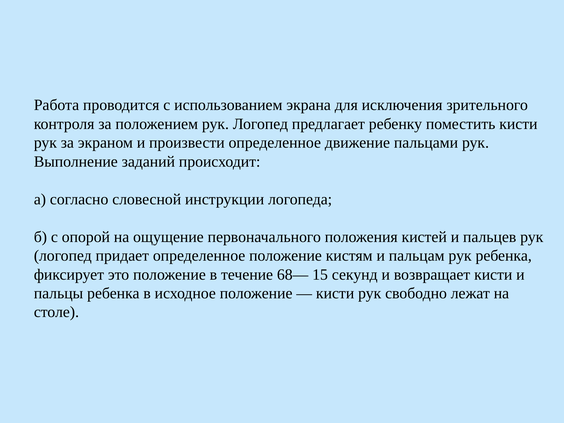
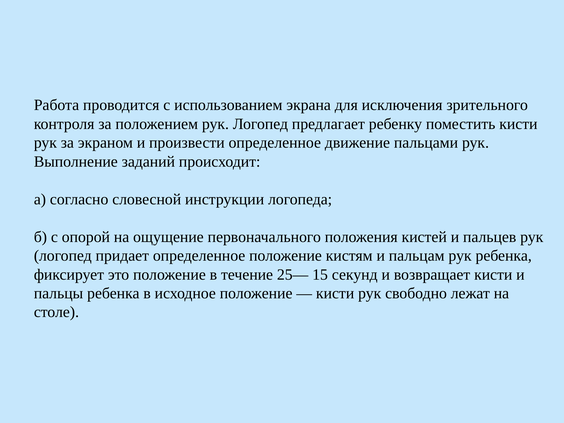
68—: 68— -> 25—
